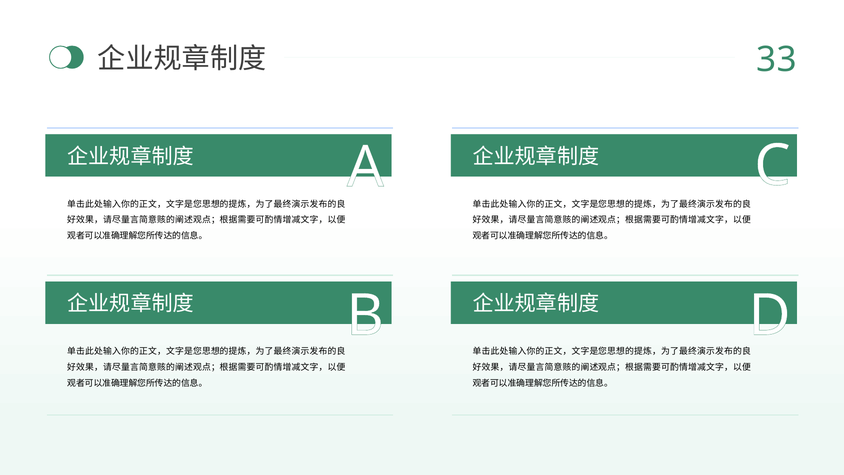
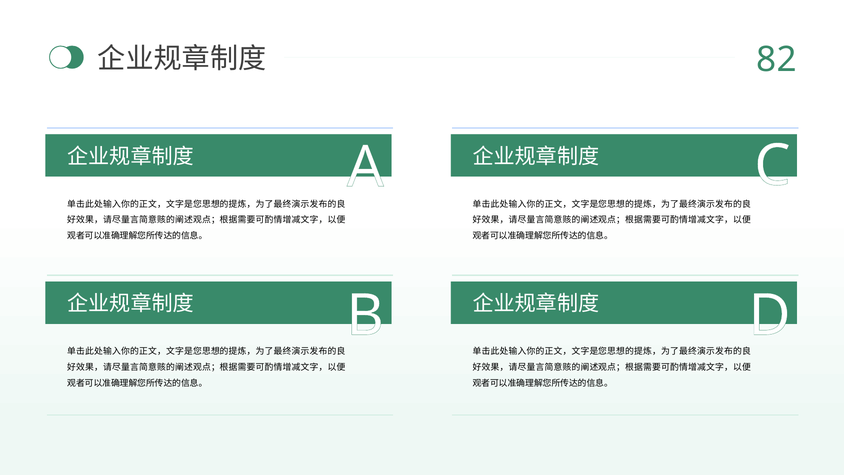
33: 33 -> 82
